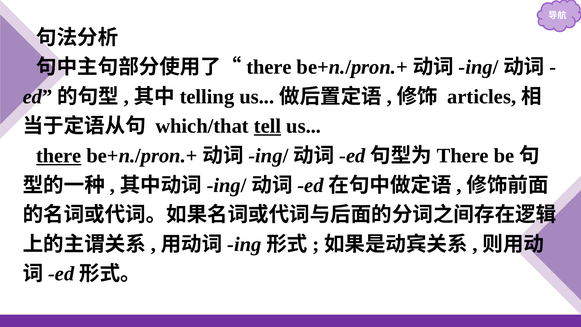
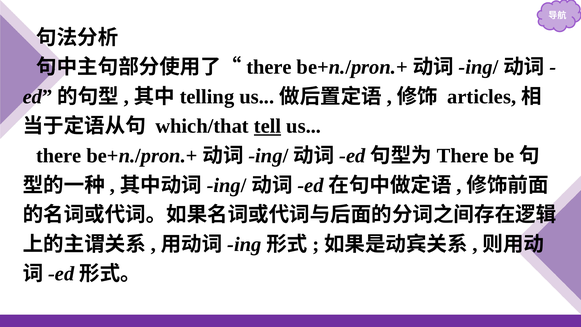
there at (59, 156) underline: present -> none
